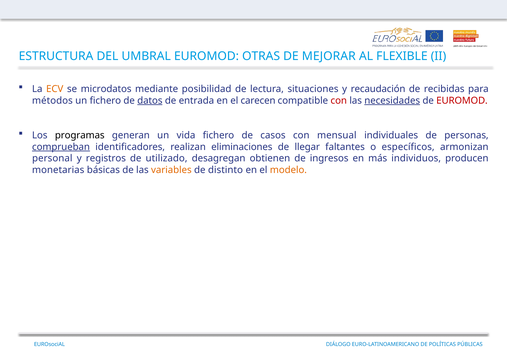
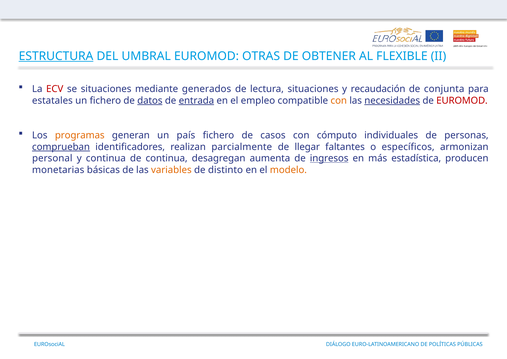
ESTRUCTURA underline: none -> present
MEJORAR: MEJORAR -> OBTENER
ECV colour: orange -> red
se microdatos: microdatos -> situaciones
posibilidad: posibilidad -> generados
recibidas: recibidas -> conjunta
métodos: métodos -> estatales
entrada underline: none -> present
carecen: carecen -> empleo
con at (339, 100) colour: red -> orange
programas colour: black -> orange
vida: vida -> país
mensual: mensual -> cómputo
eliminaciones: eliminaciones -> parcialmente
y registros: registros -> continua
de utilizado: utilizado -> continua
obtienen: obtienen -> aumenta
ingresos underline: none -> present
individuos: individuos -> estadística
